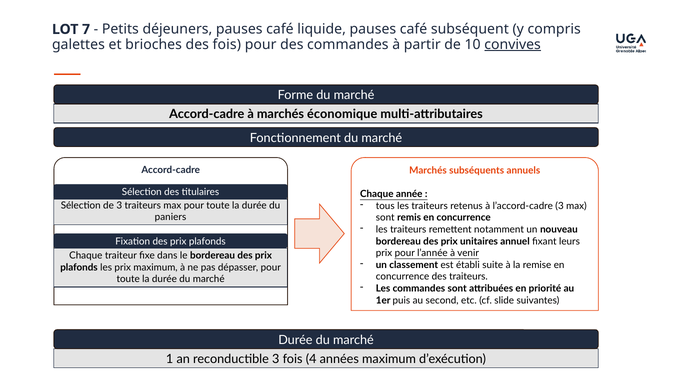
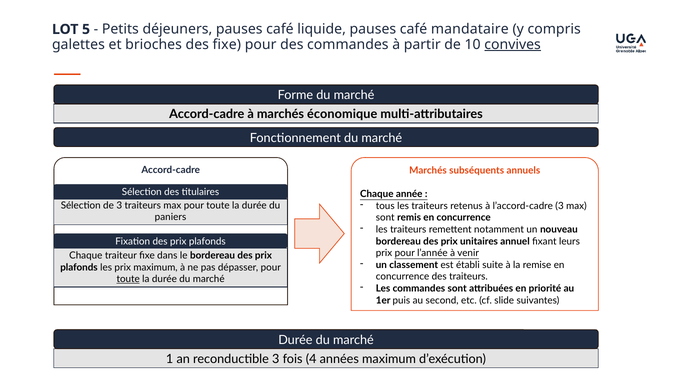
7: 7 -> 5
subséquent: subséquent -> mandataire
des fois: fois -> fixe
toute at (128, 279) underline: none -> present
